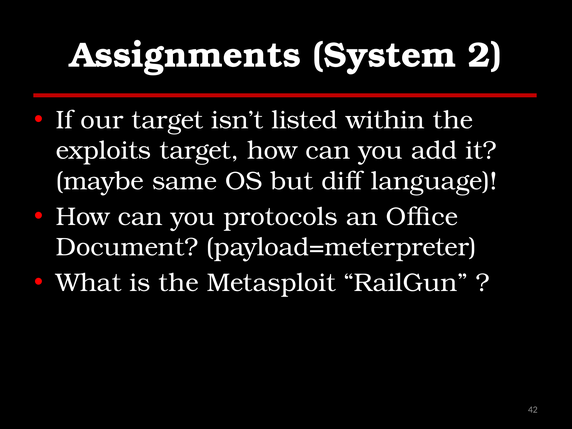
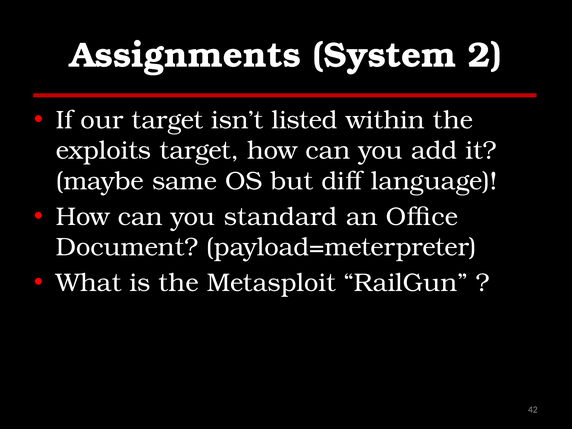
protocols: protocols -> standard
